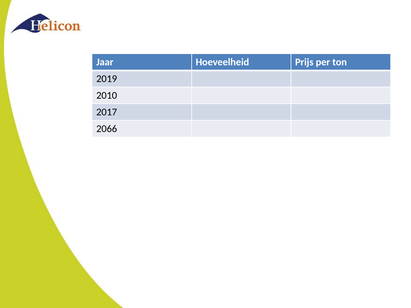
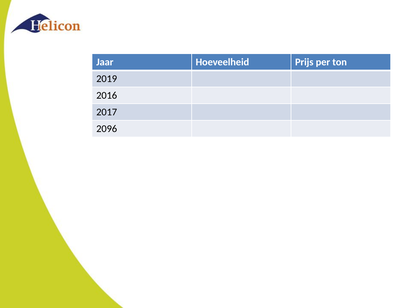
2010: 2010 -> 2016
2066: 2066 -> 2096
